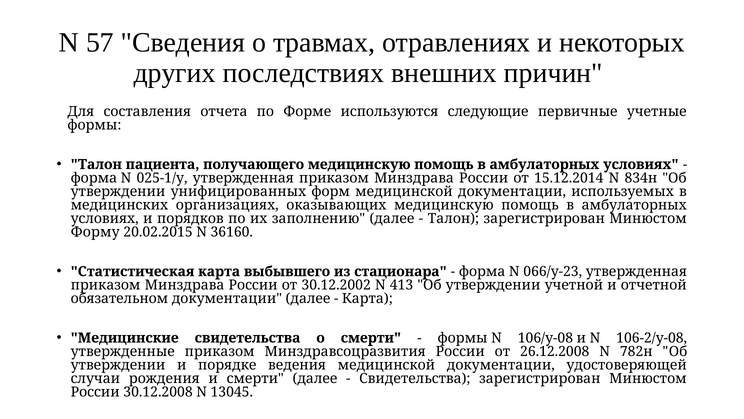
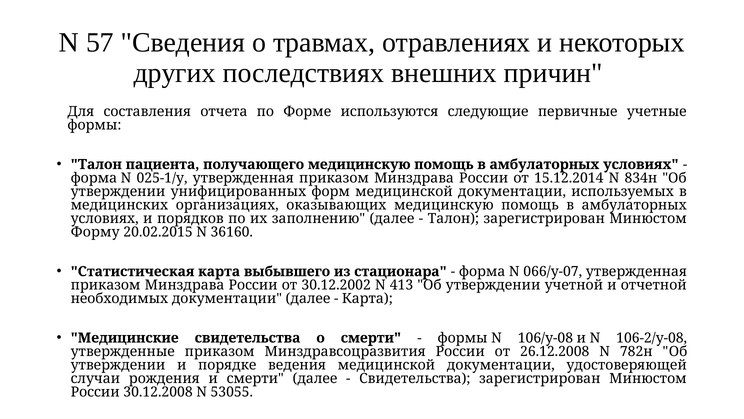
066/у-23: 066/у-23 -> 066/у-07
обязательном: обязательном -> необходимых
13045: 13045 -> 53055
